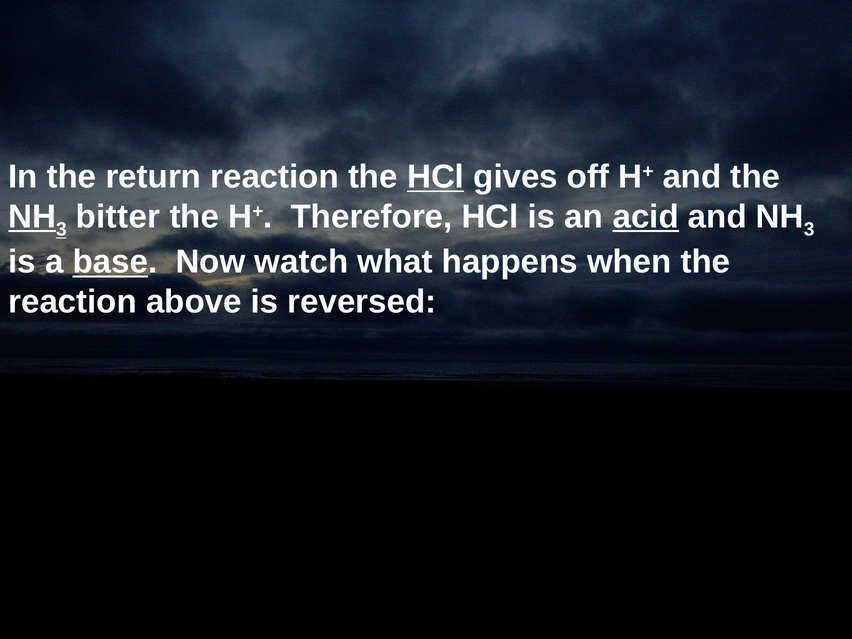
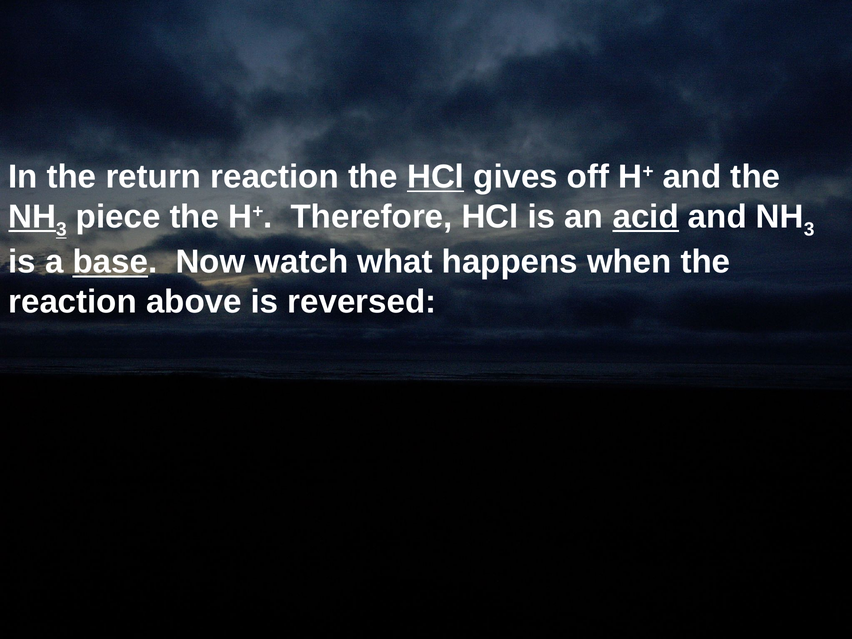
bitter: bitter -> piece
